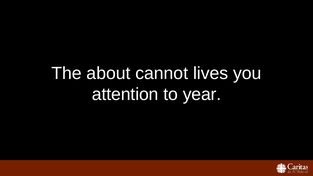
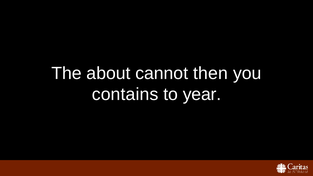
lives: lives -> then
attention: attention -> contains
